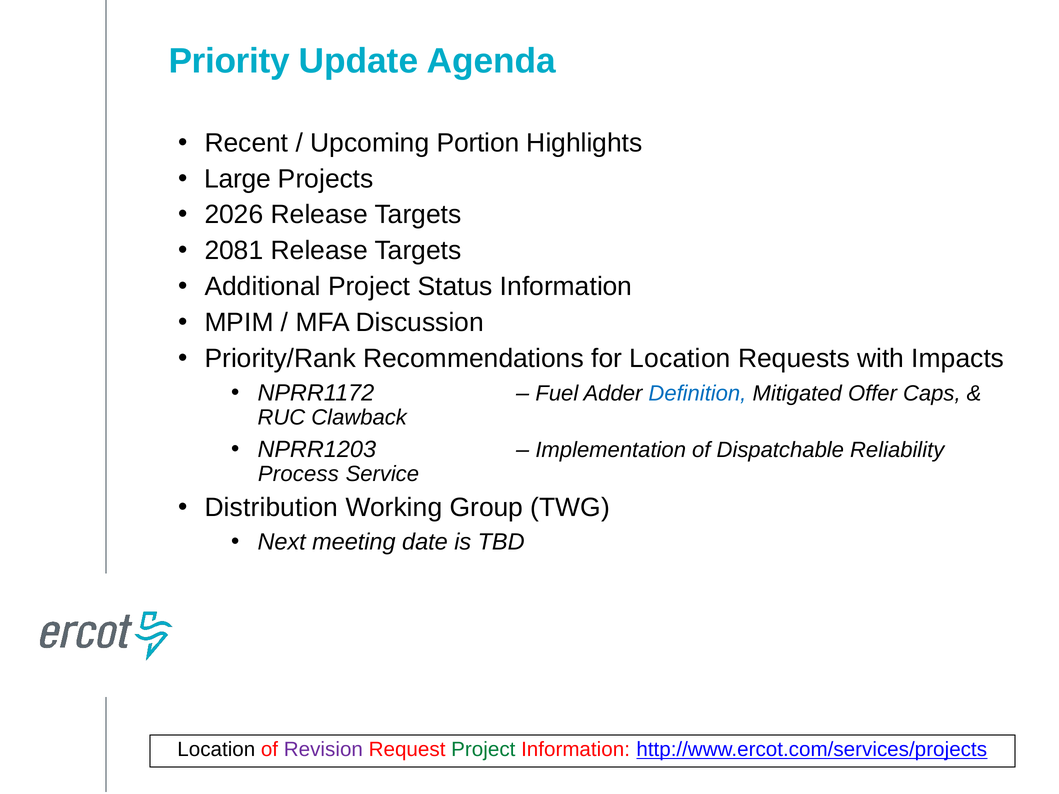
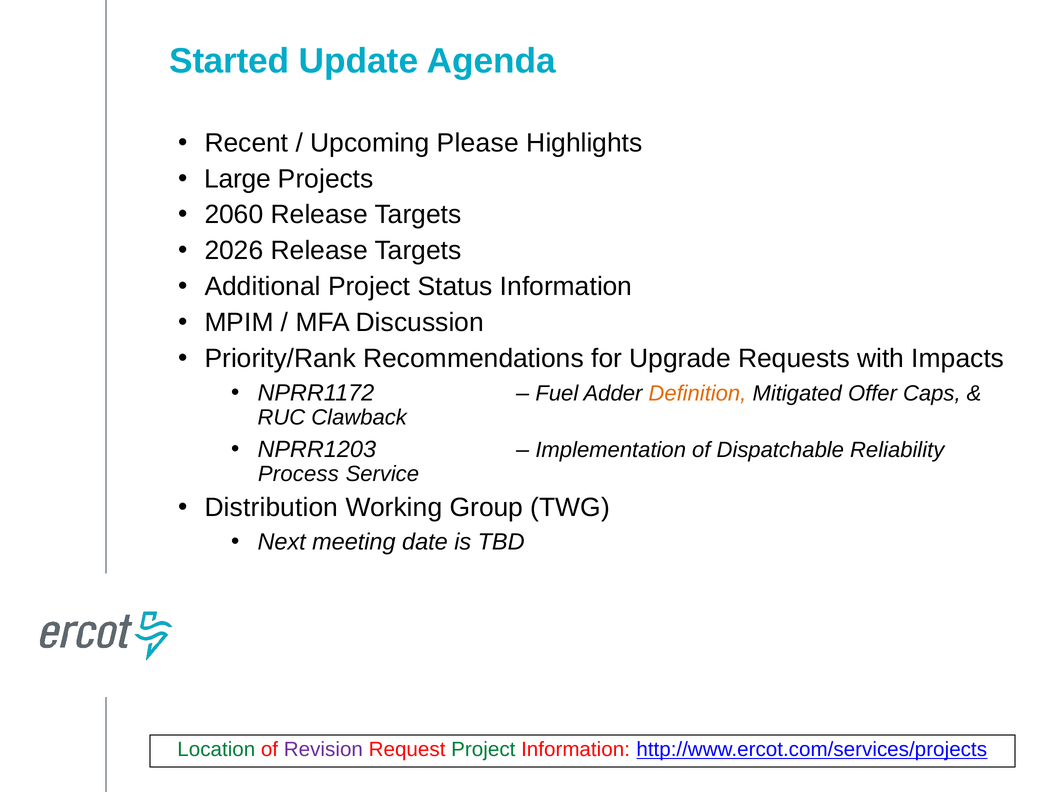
Priority: Priority -> Started
Portion: Portion -> Please
2026: 2026 -> 2060
2081: 2081 -> 2026
for Location: Location -> Upgrade
Definition colour: blue -> orange
Location at (216, 750) colour: black -> green
